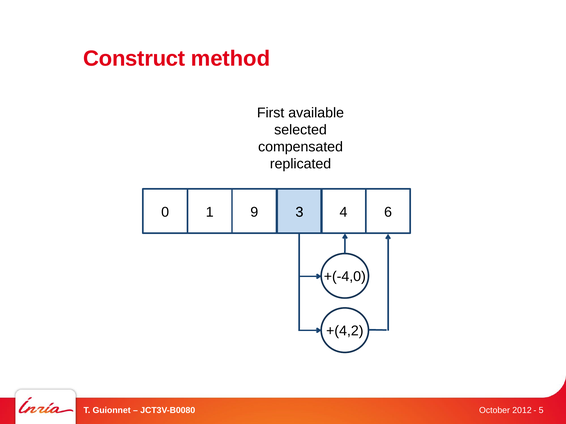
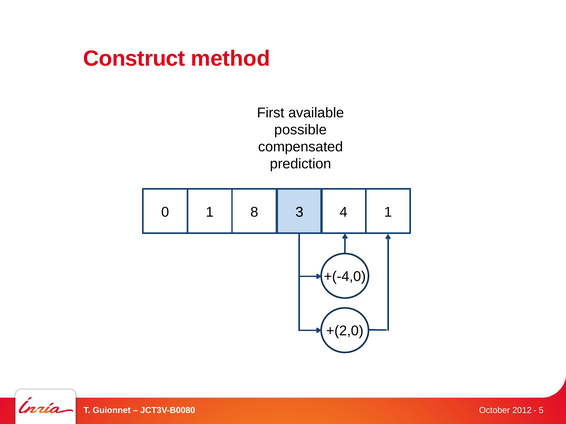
selected: selected -> possible
replicated: replicated -> prediction
9: 9 -> 8
4 6: 6 -> 1
+(4,2: +(4,2 -> +(2,0
